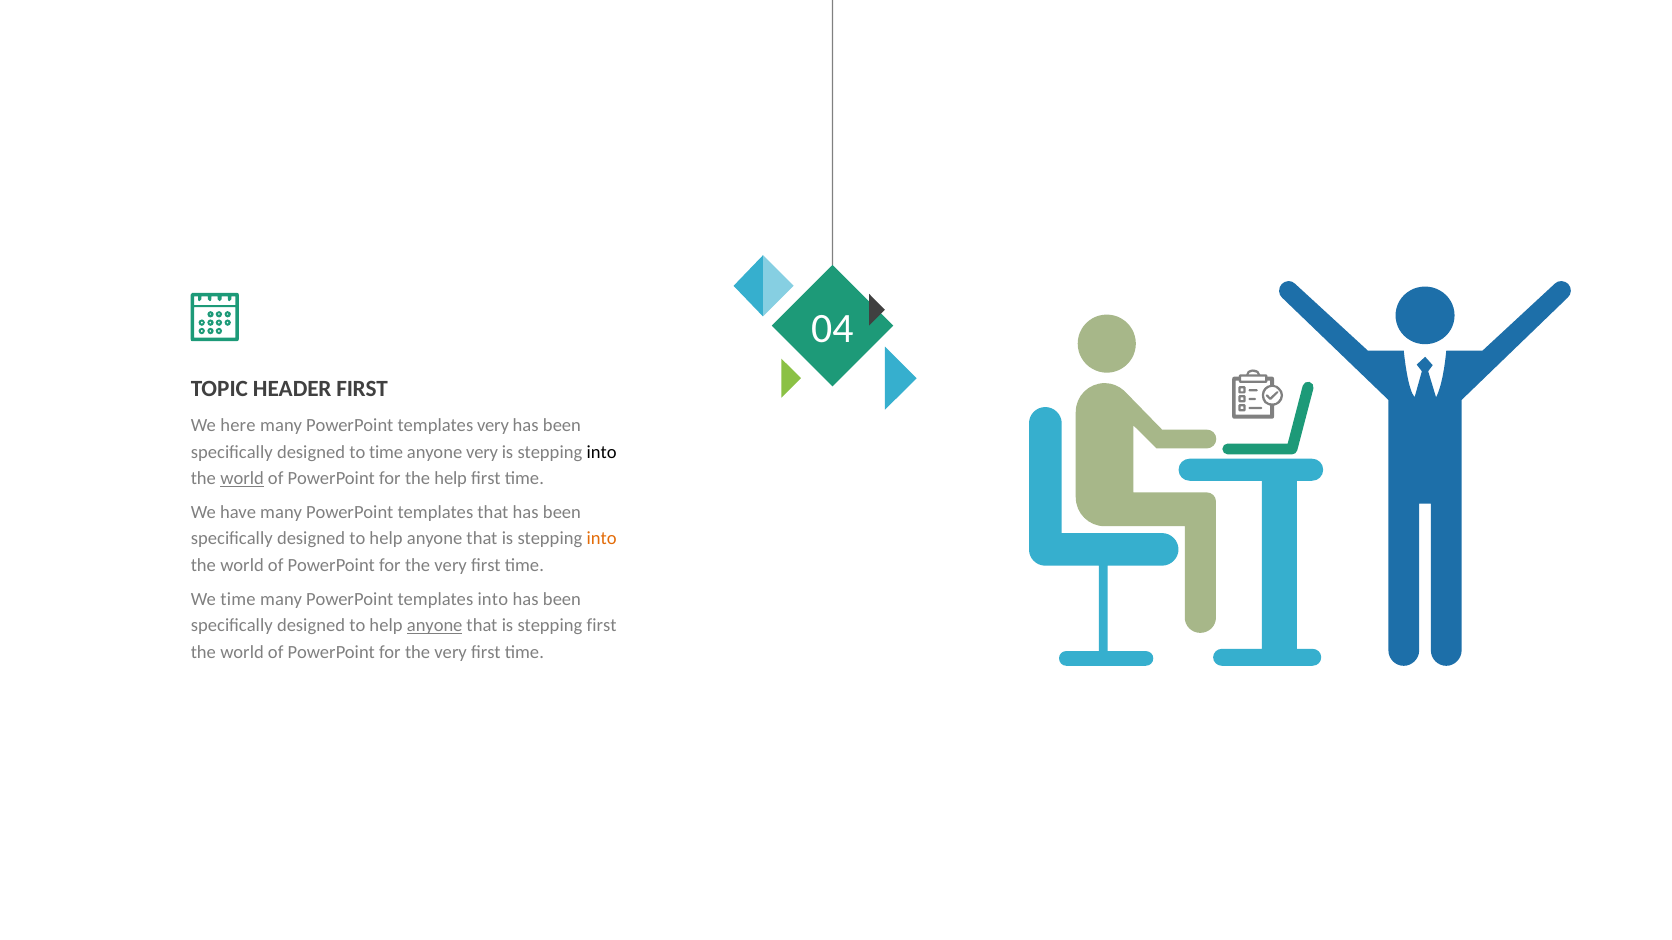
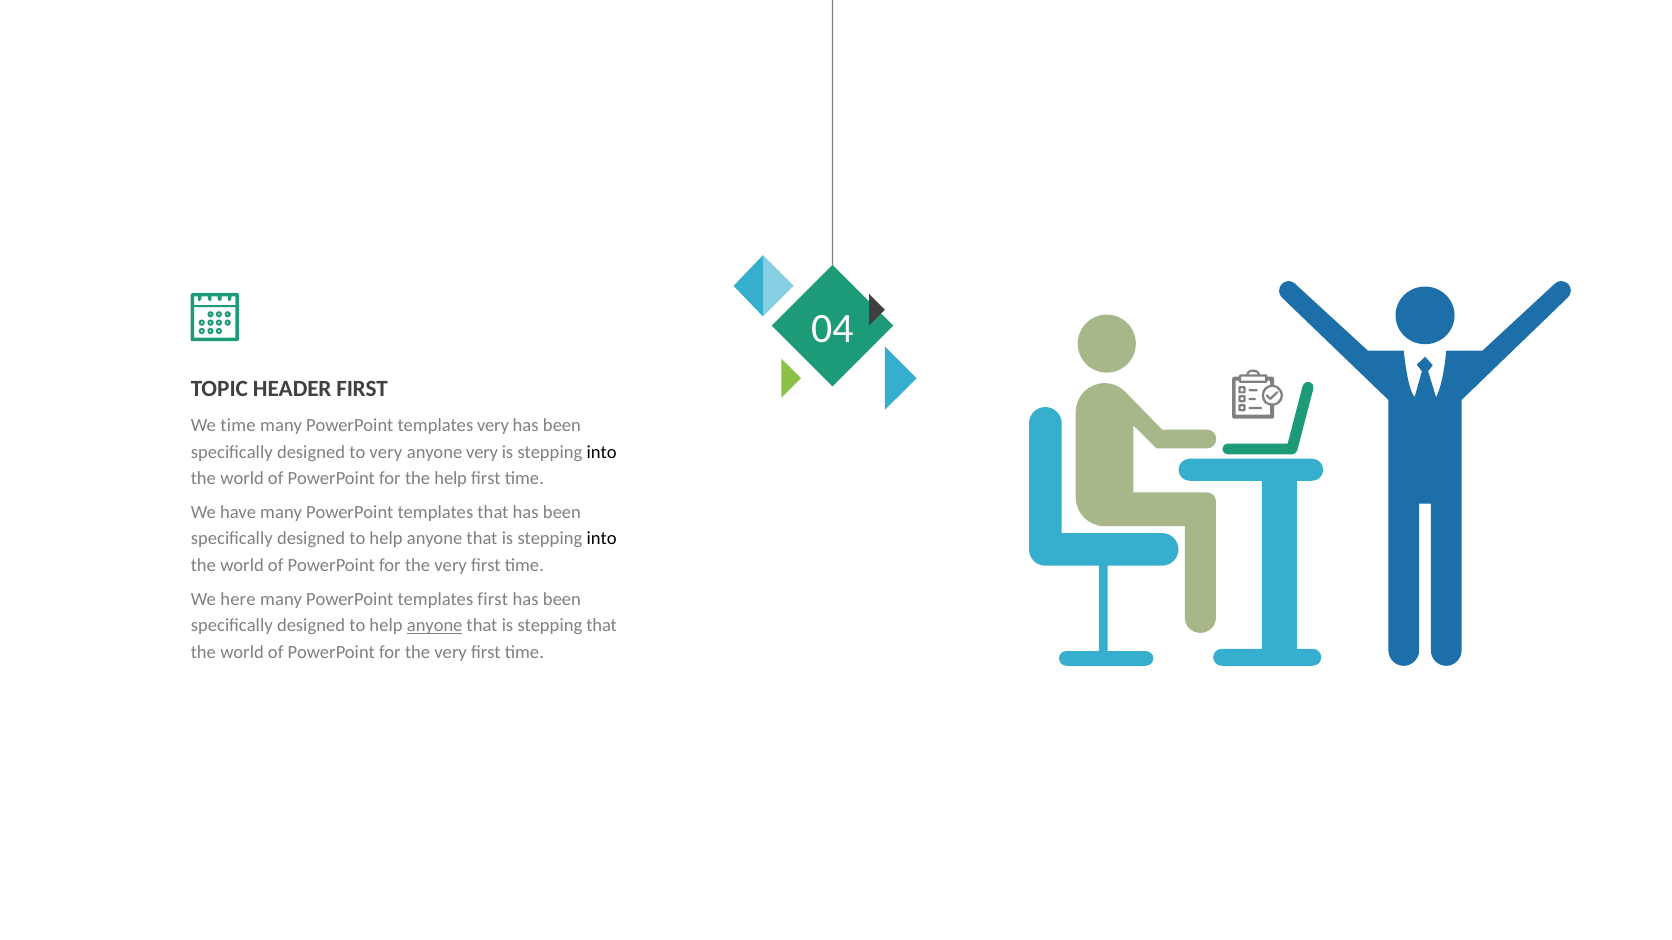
We here: here -> time
to time: time -> very
world at (242, 479) underline: present -> none
into at (602, 539) colour: orange -> black
We time: time -> here
templates into: into -> first
stepping first: first -> that
